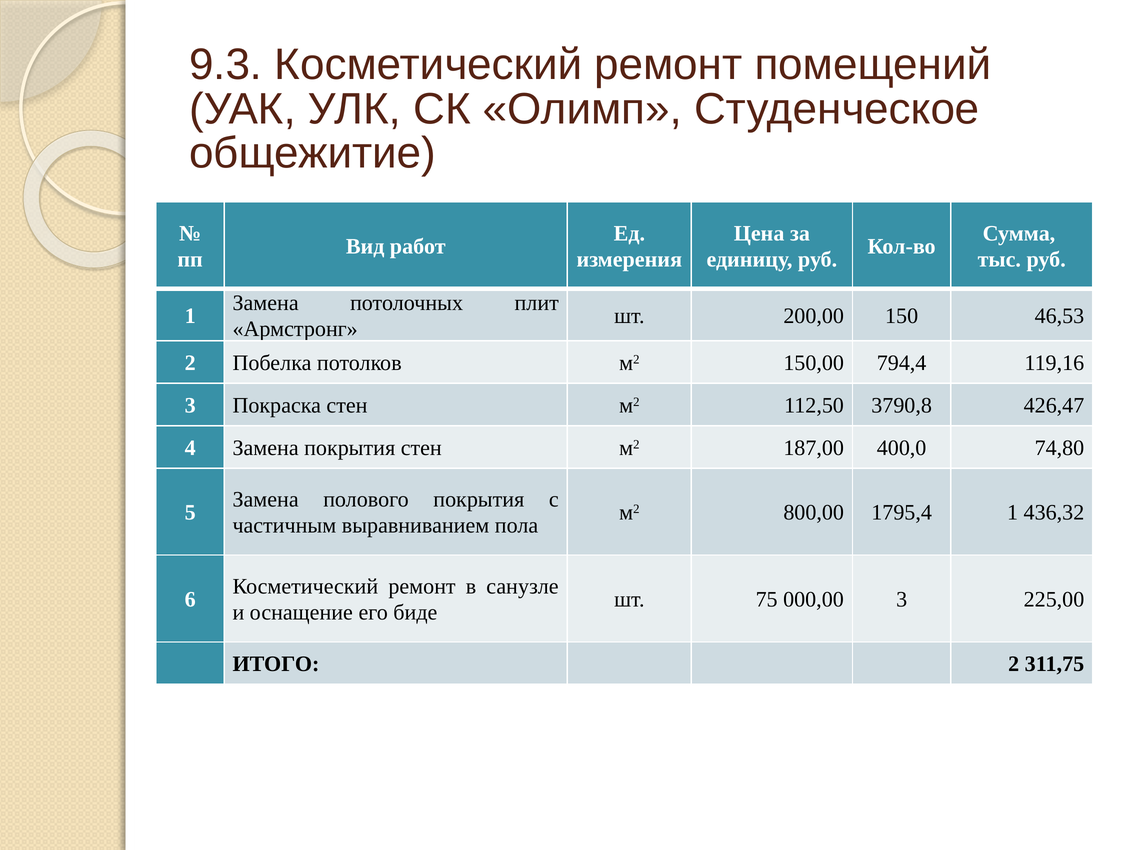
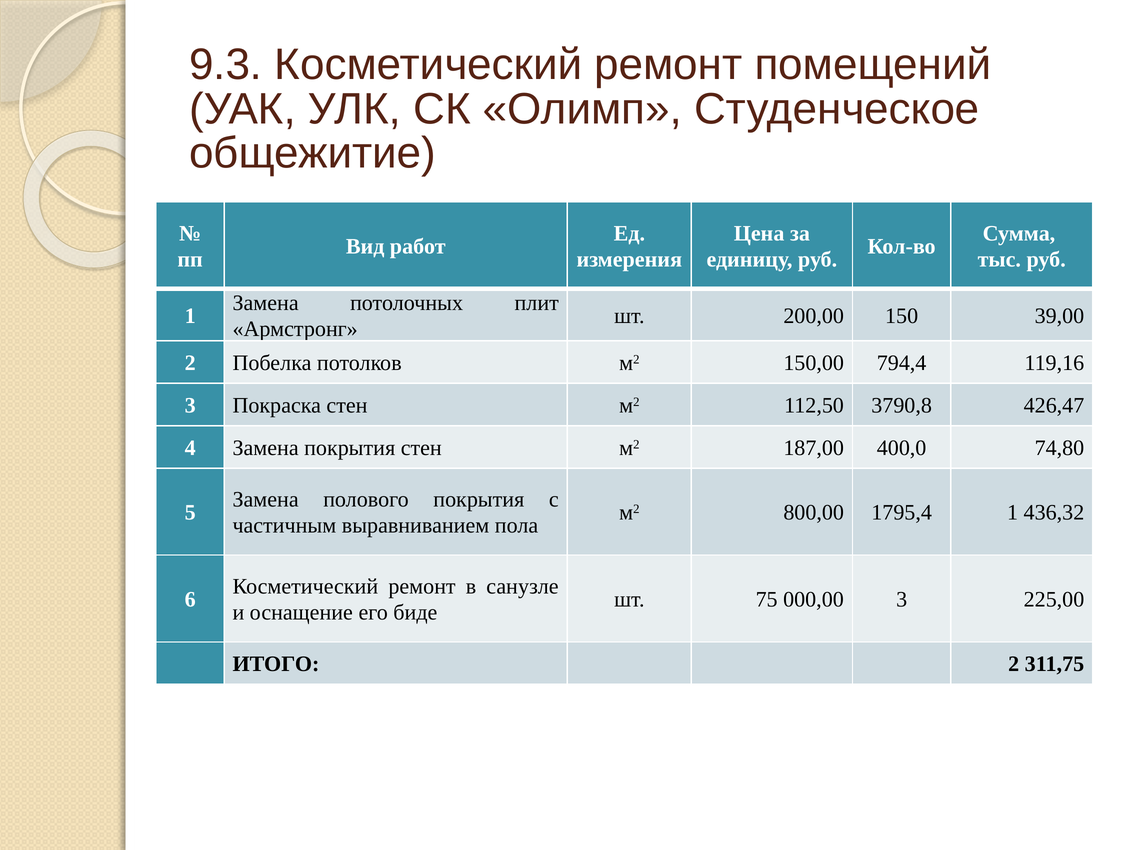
46,53: 46,53 -> 39,00
